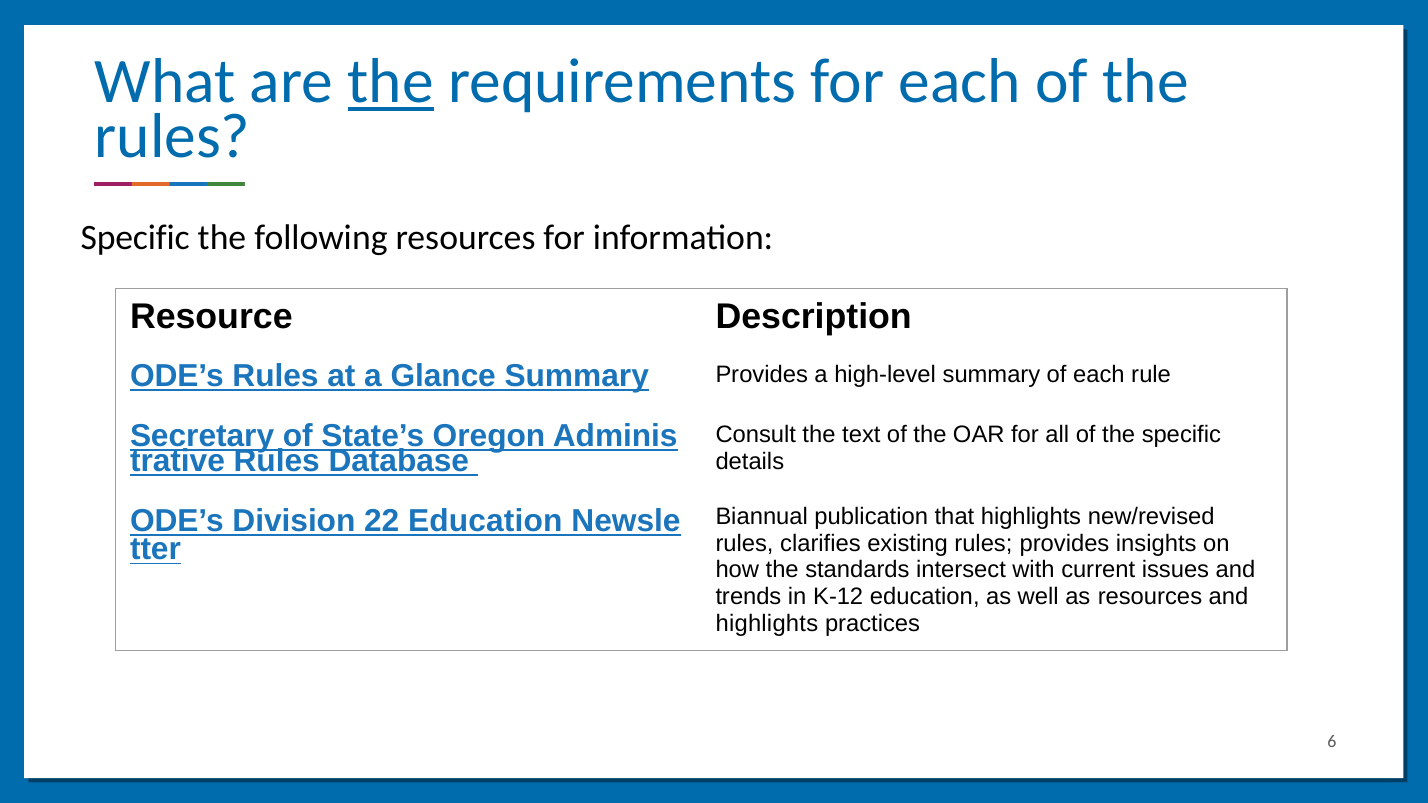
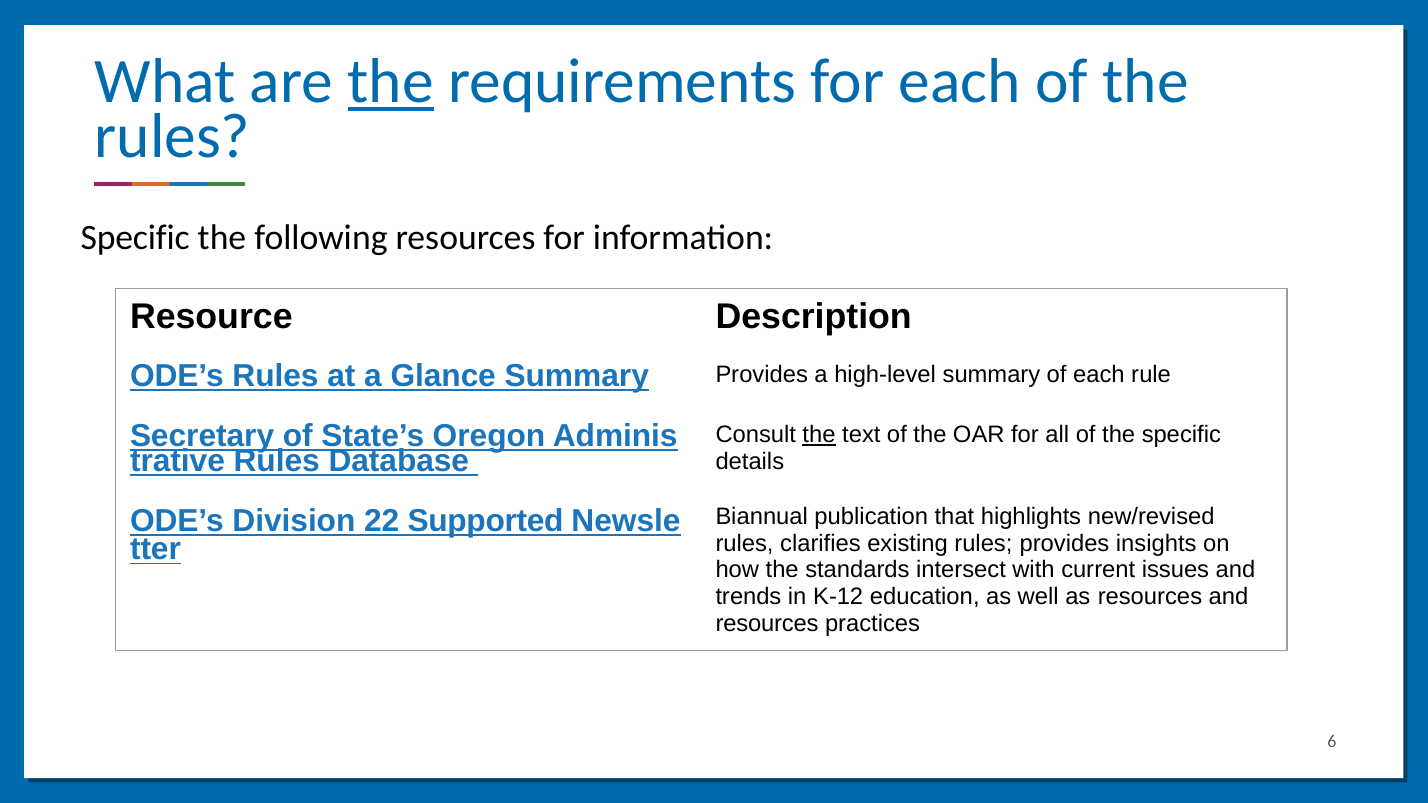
the at (819, 435) underline: none -> present
22 Education: Education -> Supported
highlights at (767, 623): highlights -> resources
